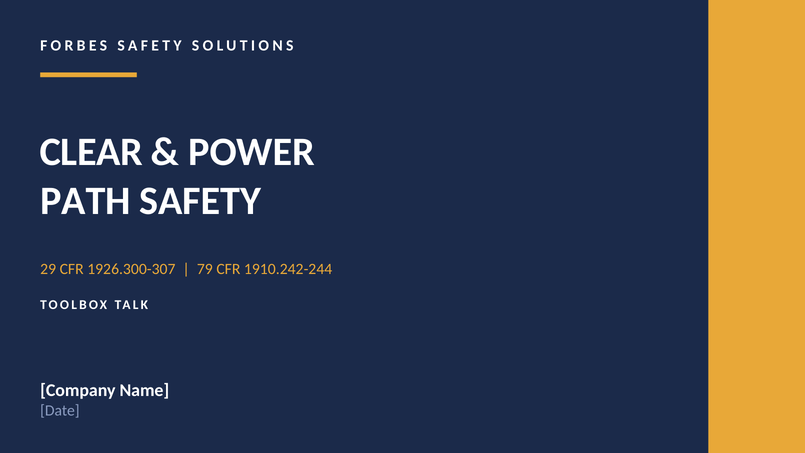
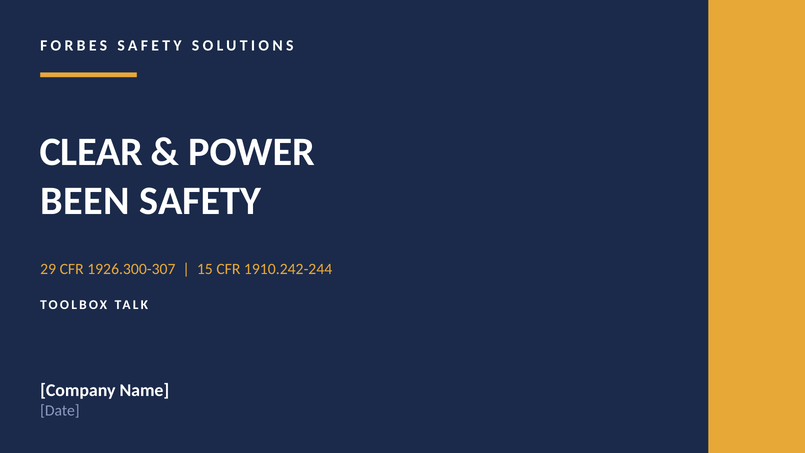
PATH: PATH -> BEEN
79: 79 -> 15
